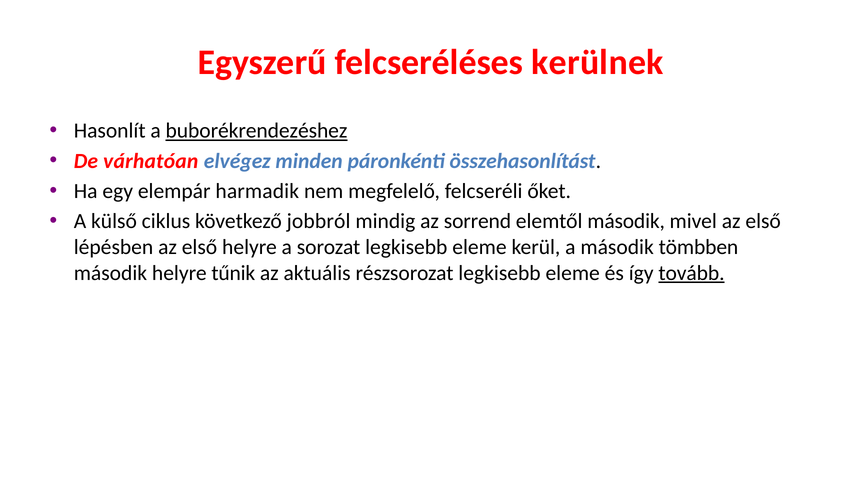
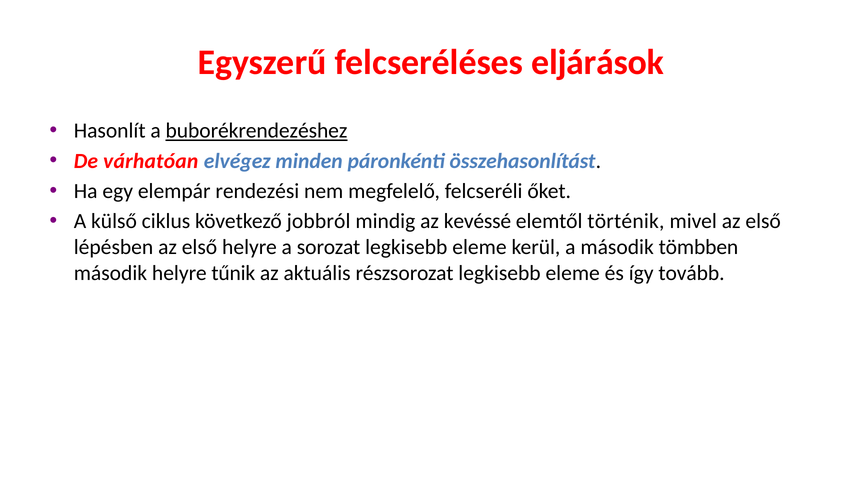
kerülnek: kerülnek -> eljárások
harmadik: harmadik -> rendezési
sorrend: sorrend -> kevéssé
elemtől második: második -> történik
tovább underline: present -> none
